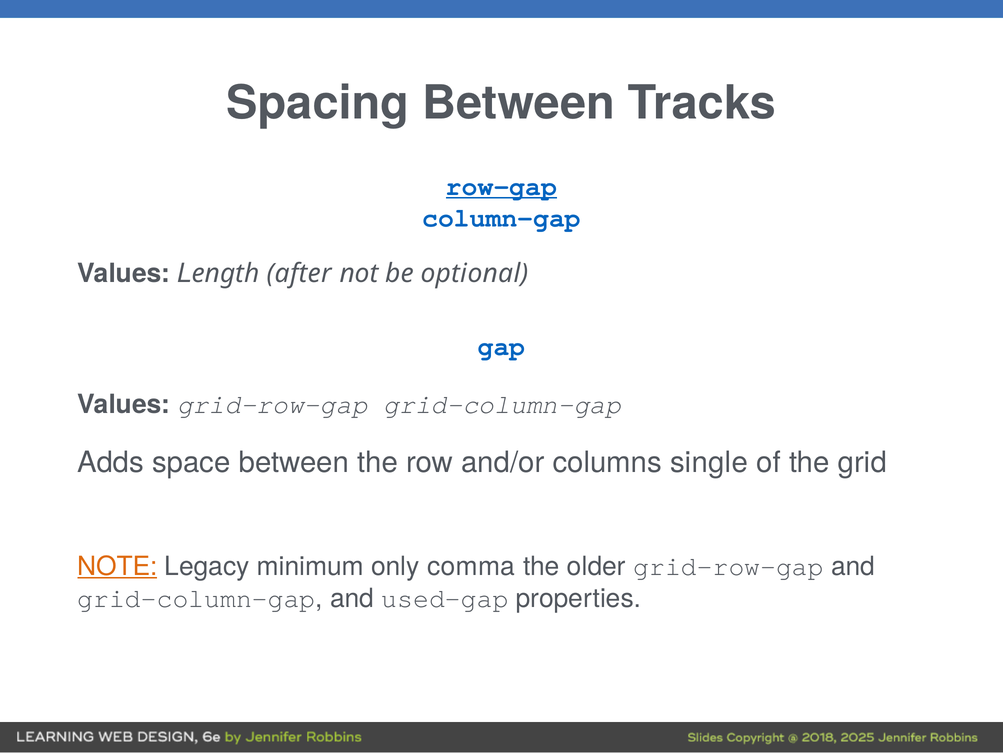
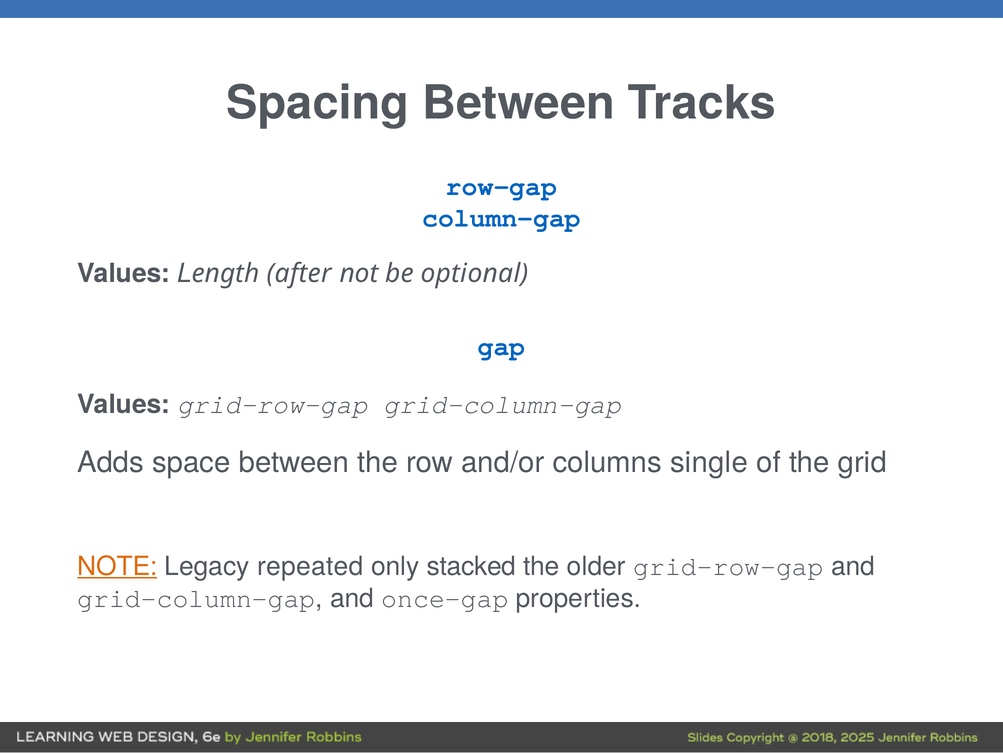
row-gap underline: present -> none
minimum: minimum -> repeated
comma: comma -> stacked
used-gap: used-gap -> once-gap
